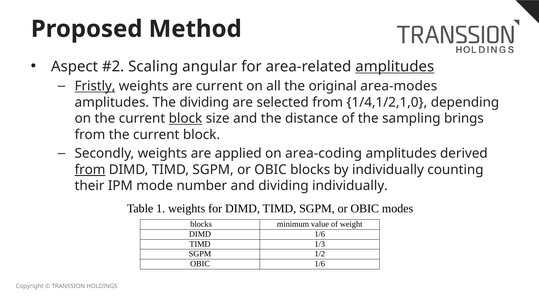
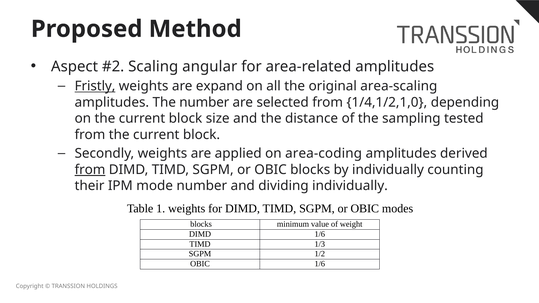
amplitudes at (395, 67) underline: present -> none
are current: current -> expand
area-modes: area-modes -> area-scaling
The dividing: dividing -> number
block at (185, 119) underline: present -> none
brings: brings -> tested
